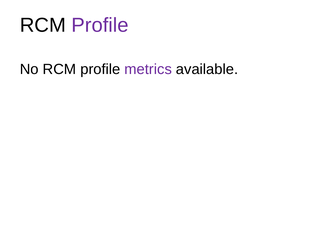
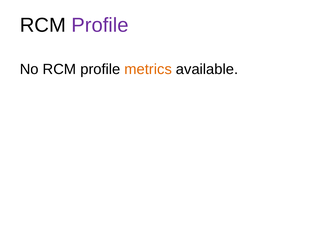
metrics colour: purple -> orange
